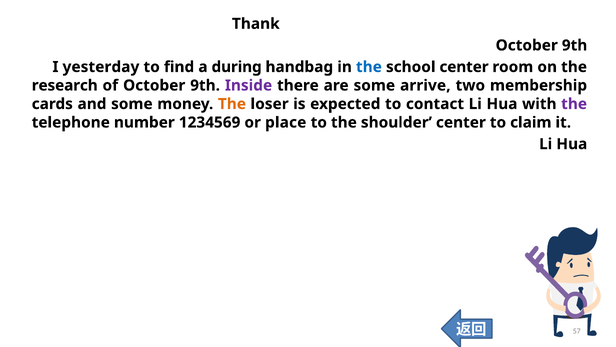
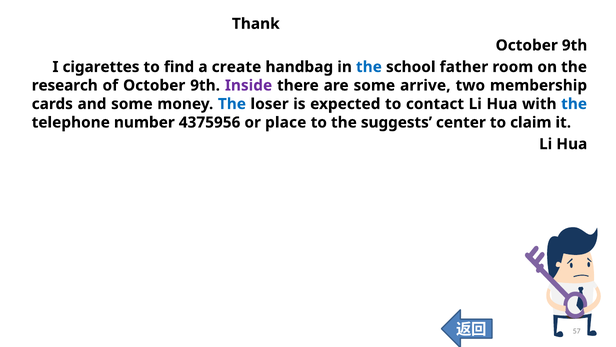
yesterday: yesterday -> cigarettes
during: during -> create
school center: center -> father
The at (232, 104) colour: orange -> blue
the at (574, 104) colour: purple -> blue
1234569: 1234569 -> 4375956
shoulder: shoulder -> suggests
